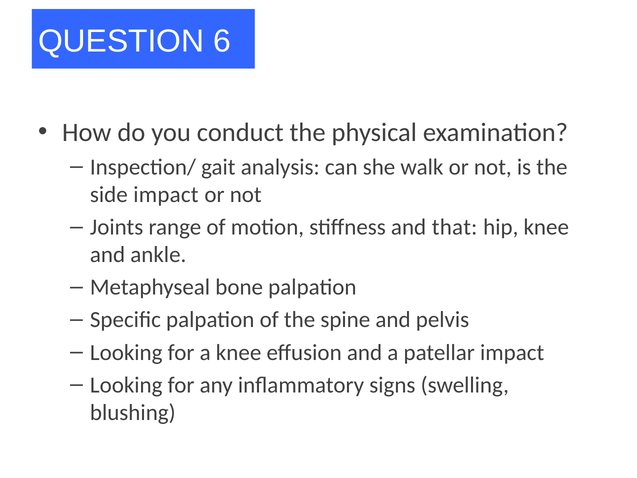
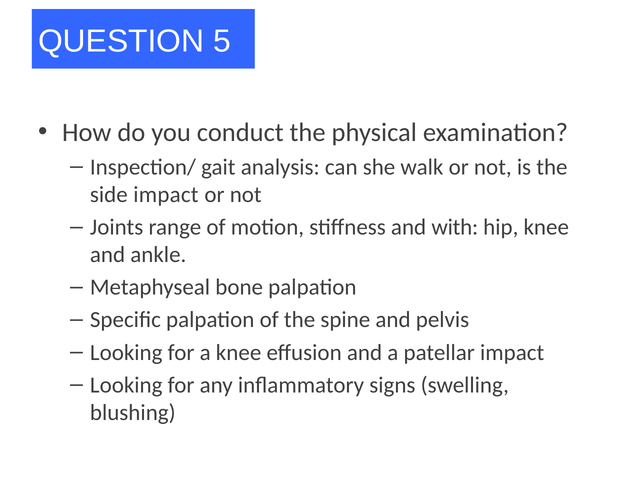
6: 6 -> 5
that: that -> with
